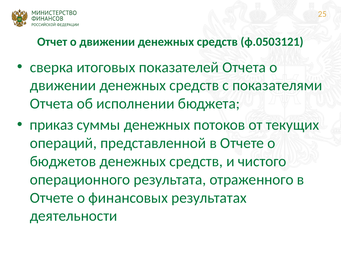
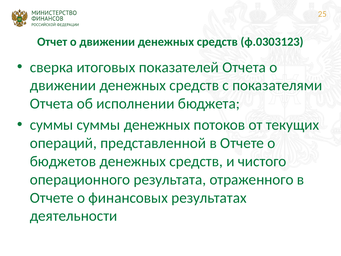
ф.0503121: ф.0503121 -> ф.0303123
приказ at (52, 125): приказ -> суммы
